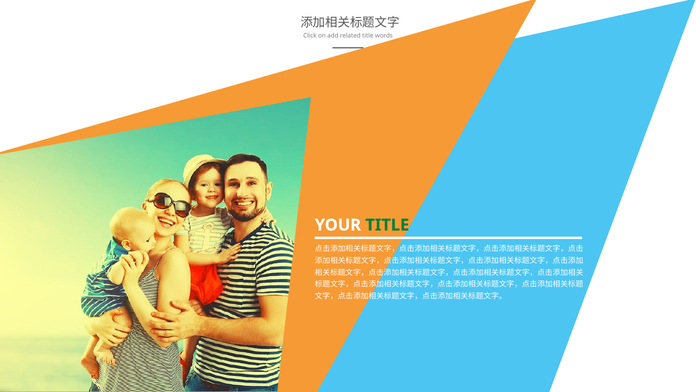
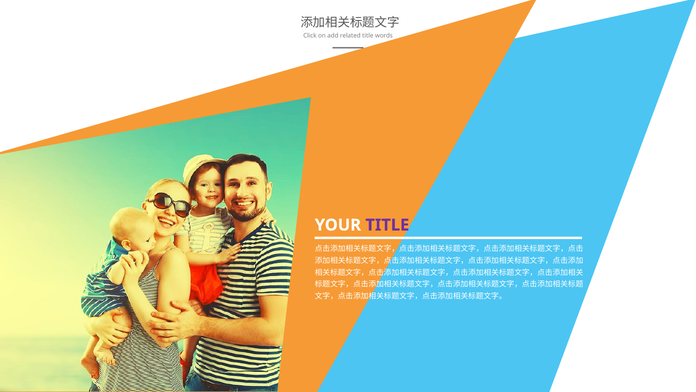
TITLE at (387, 225) colour: green -> purple
